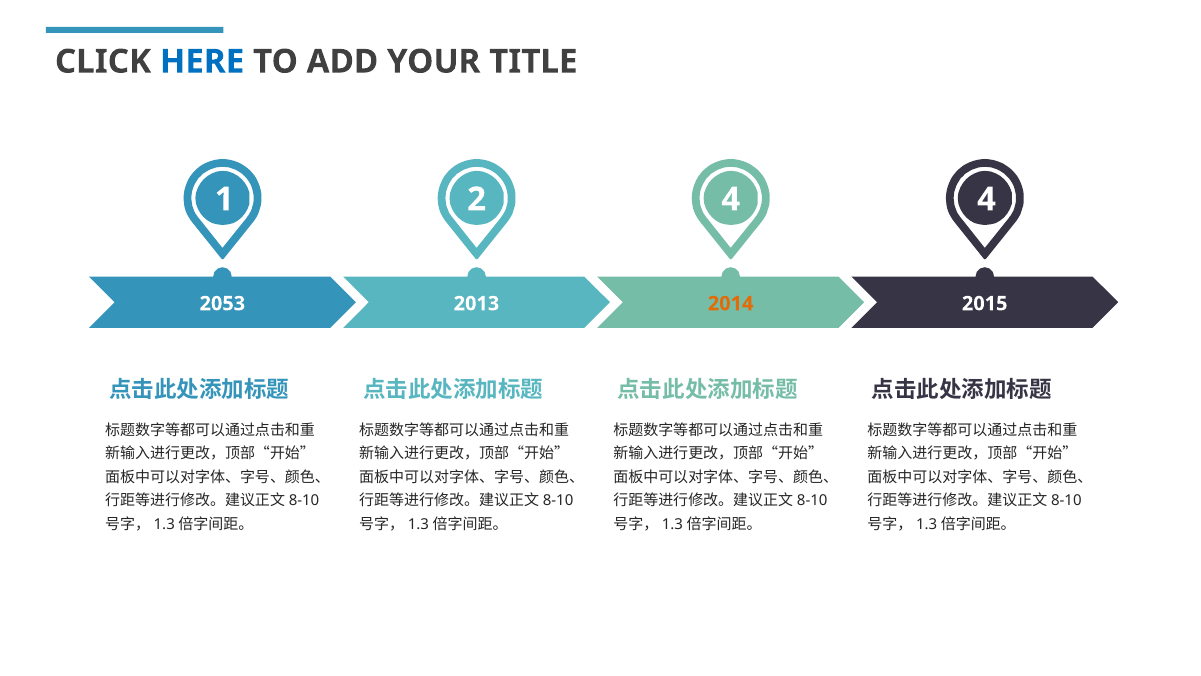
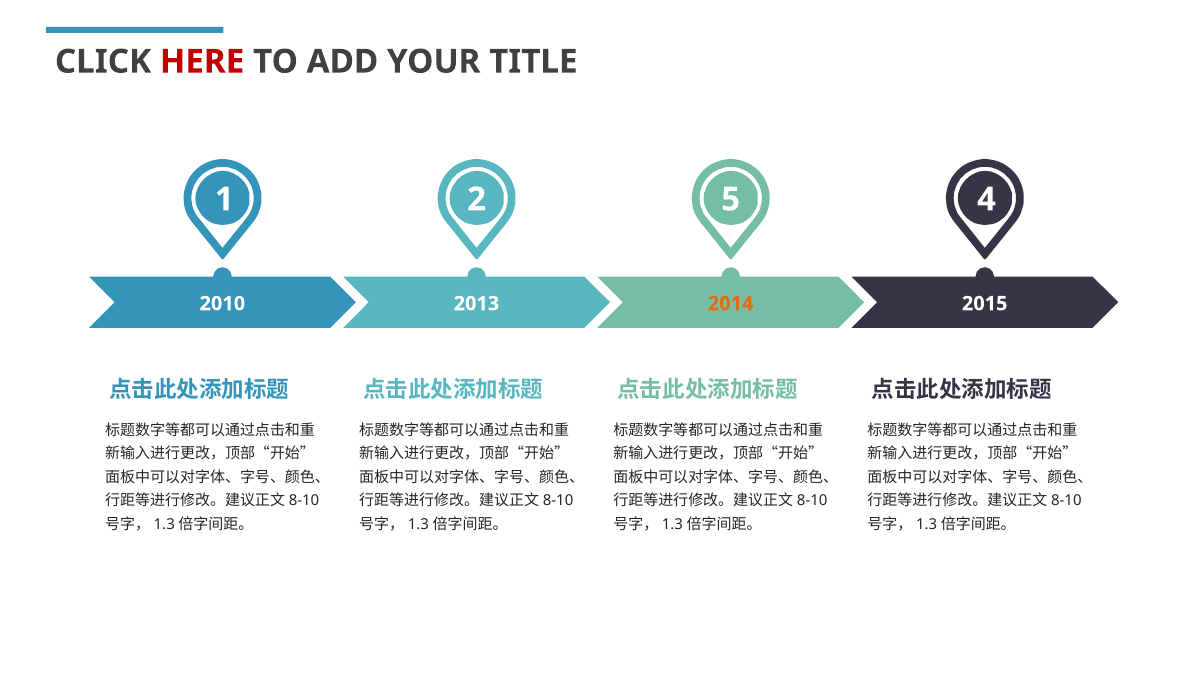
HERE colour: blue -> red
2 4: 4 -> 5
2053: 2053 -> 2010
